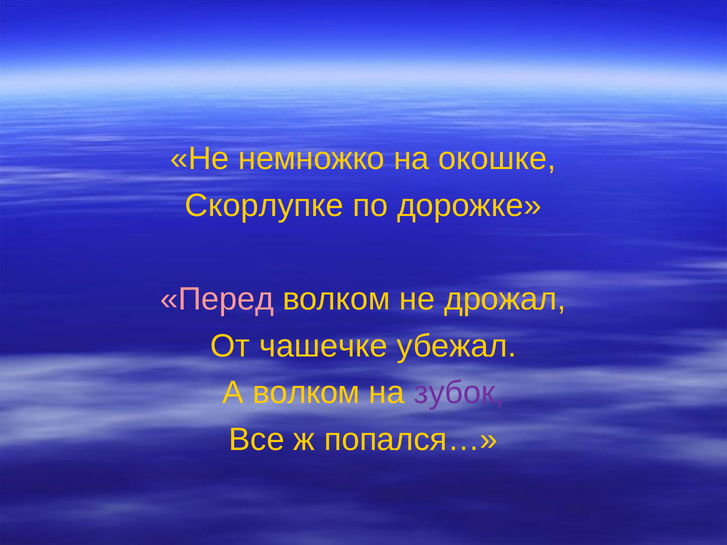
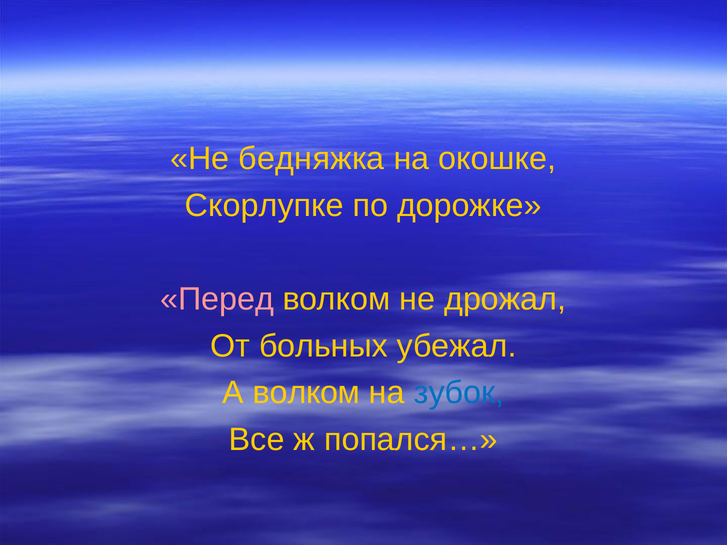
немножко: немножко -> бедняжка
чашечке: чашечке -> больных
зубок colour: purple -> blue
